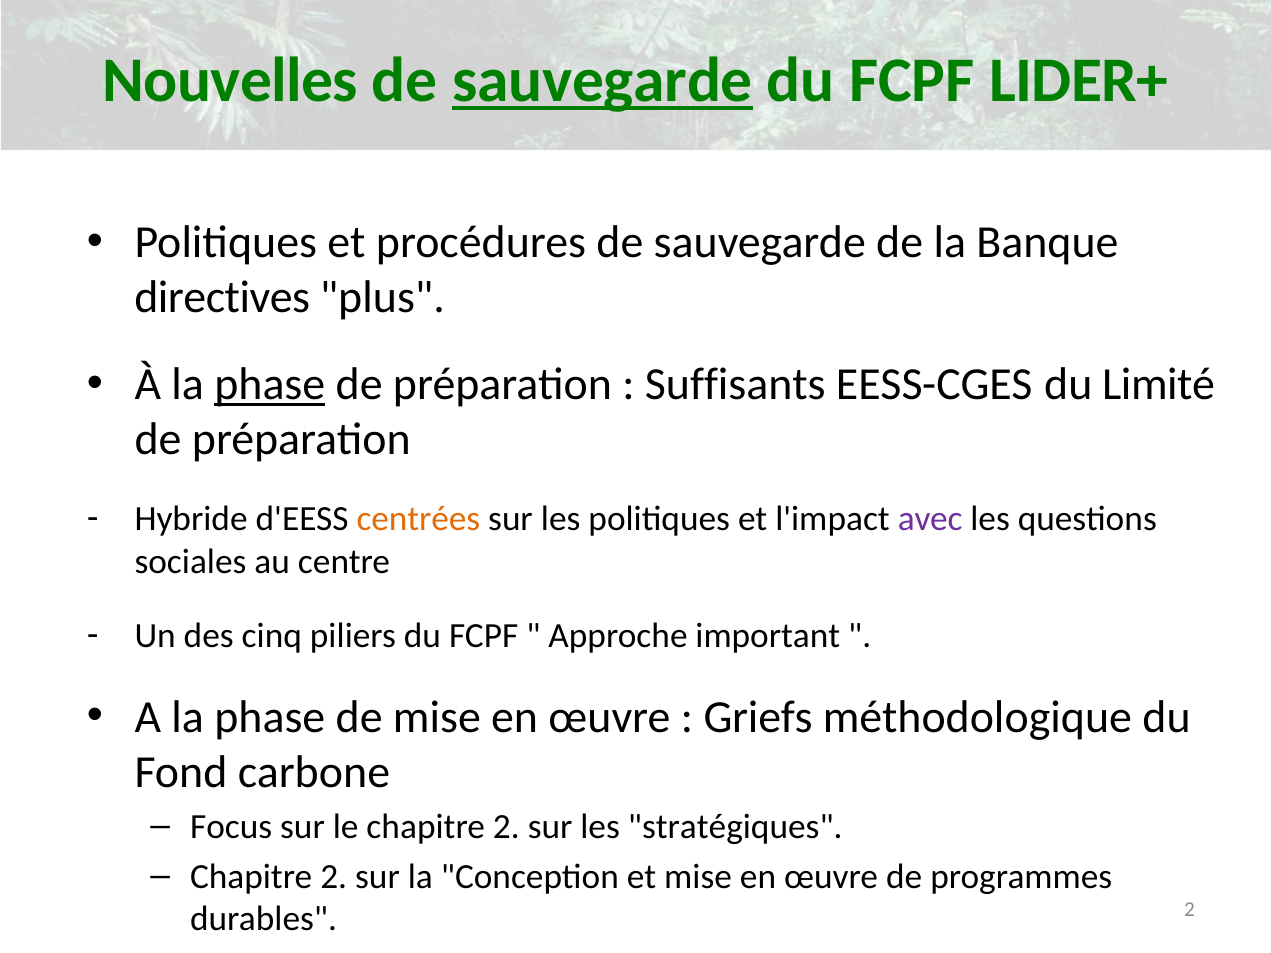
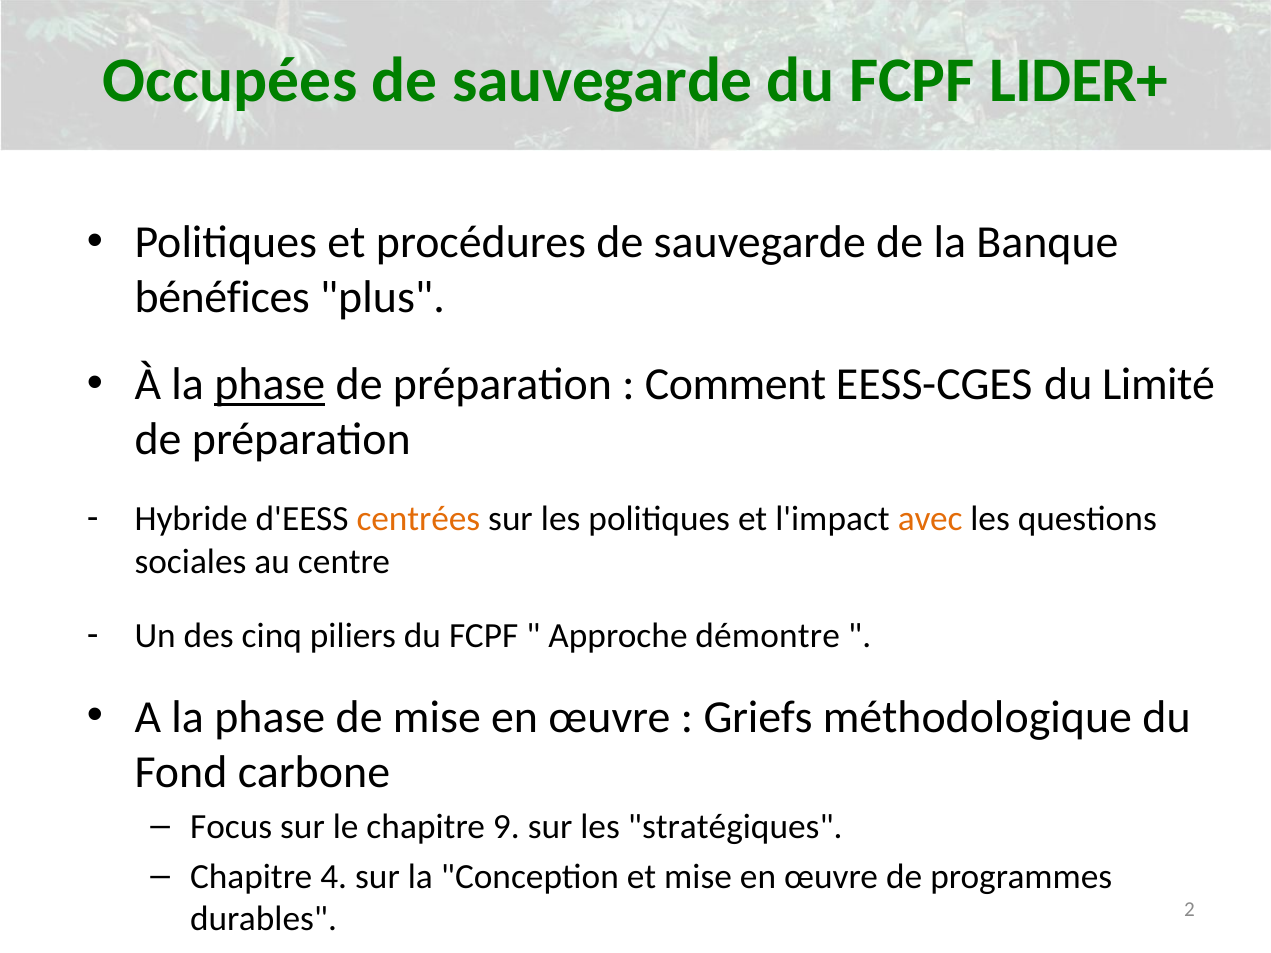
Nouvelles: Nouvelles -> Occupées
sauvegarde at (603, 81) underline: present -> none
directives: directives -> bénéfices
Suffisants: Suffisants -> Comment
avec colour: purple -> orange
important: important -> démontre
le chapitre 2: 2 -> 9
2 at (334, 877): 2 -> 4
